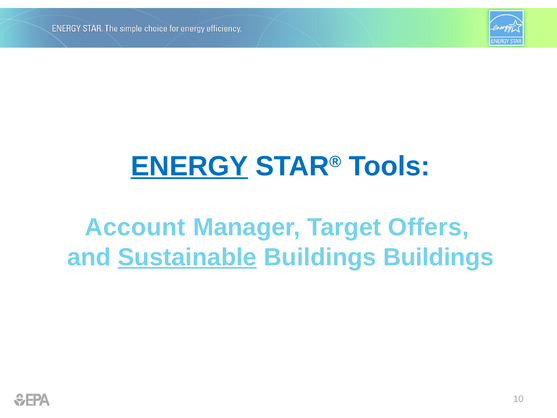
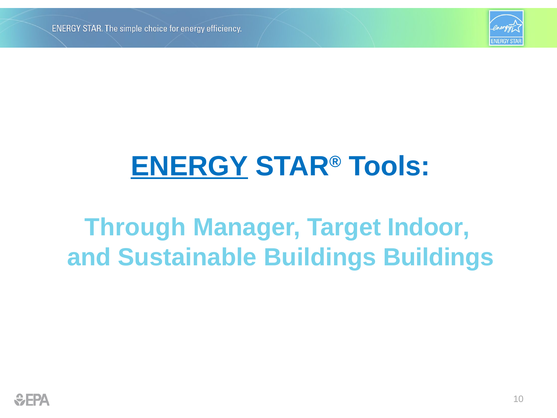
Account: Account -> Through
Offers: Offers -> Indoor
Sustainable underline: present -> none
